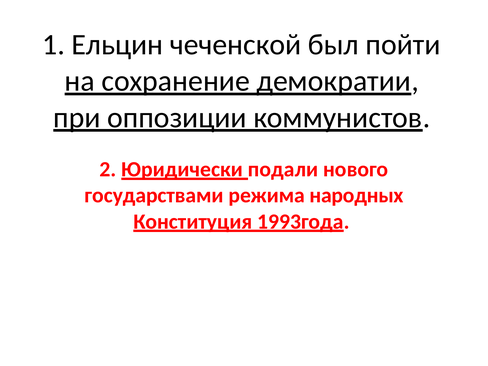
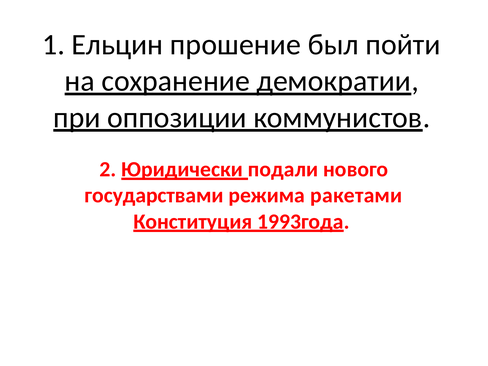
чеченской: чеченской -> прошение
народных: народных -> ракетами
